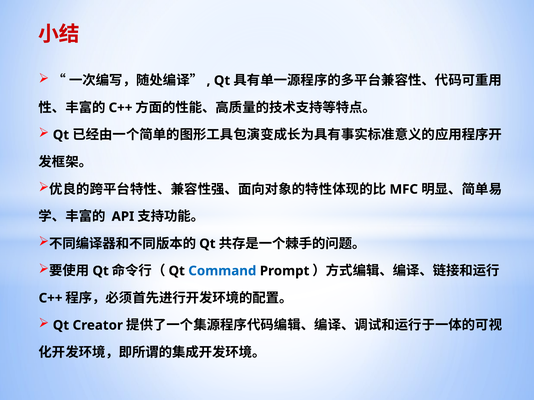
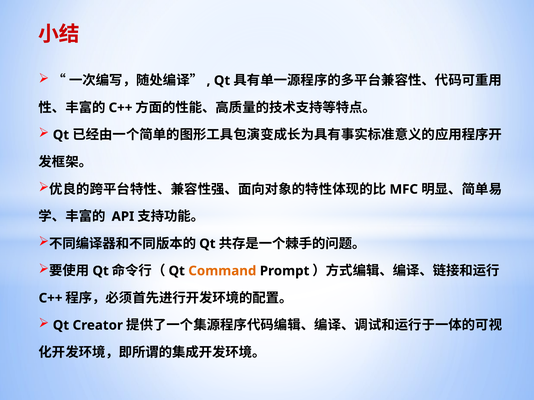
Command colour: blue -> orange
